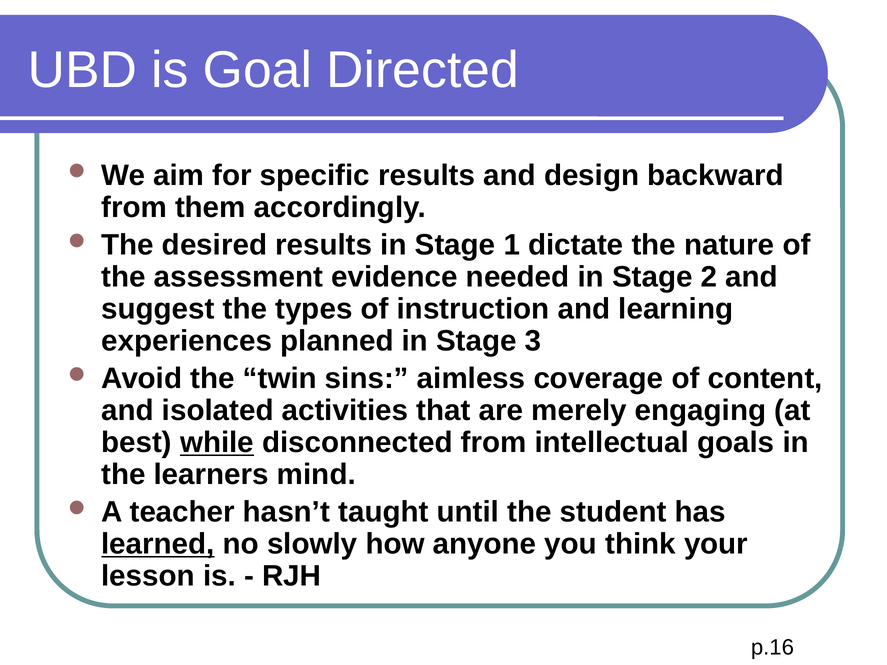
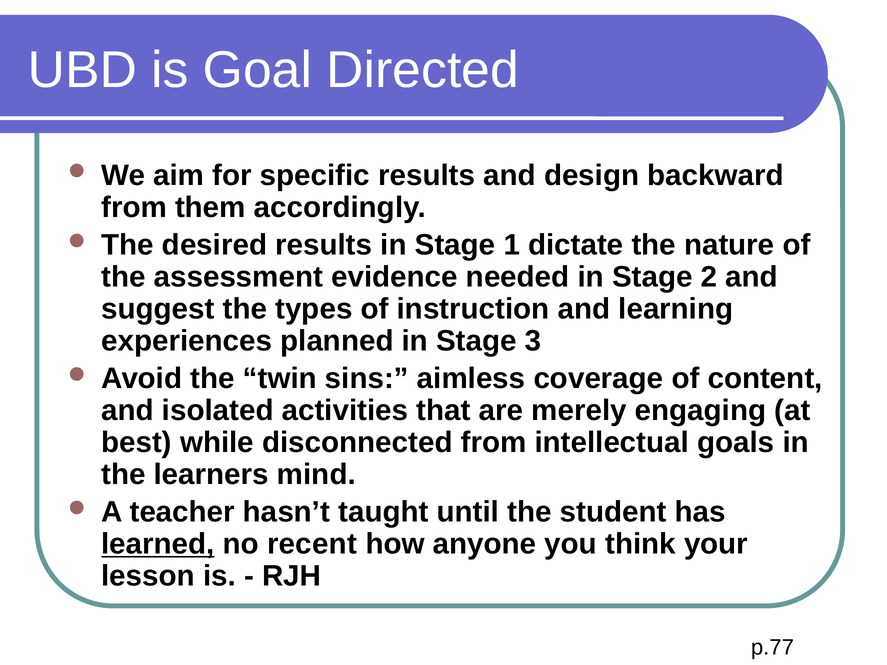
while underline: present -> none
slowly: slowly -> recent
p.16: p.16 -> p.77
